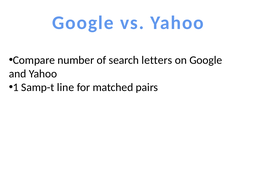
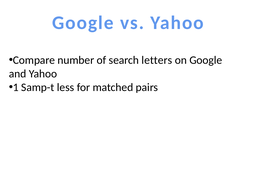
line: line -> less
